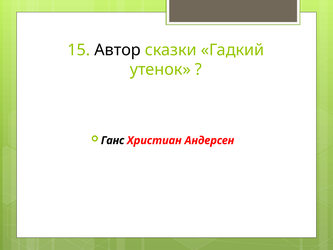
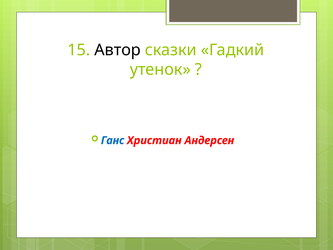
Ганс colour: black -> blue
